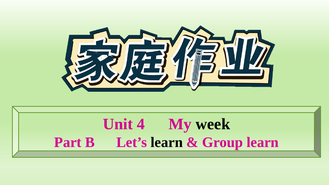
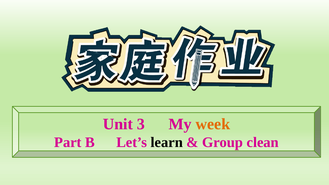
4: 4 -> 3
week colour: black -> orange
Group learn: learn -> clean
